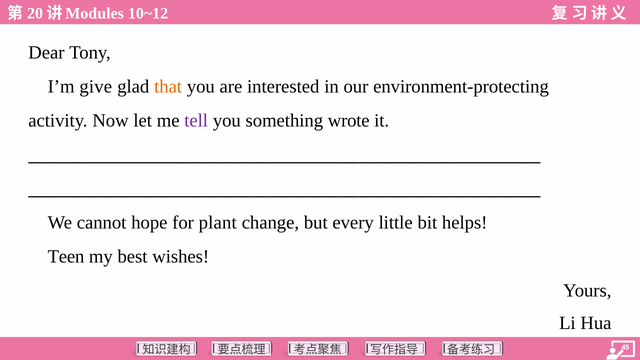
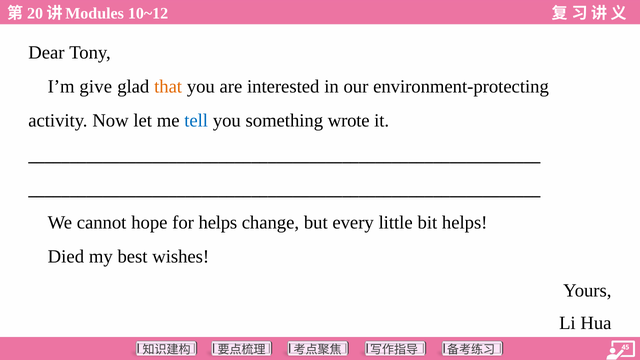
tell colour: purple -> blue
for plant: plant -> helps
Teen: Teen -> Died
